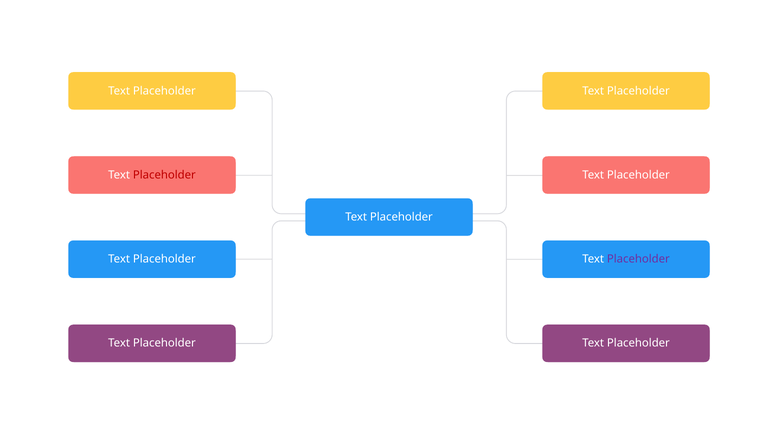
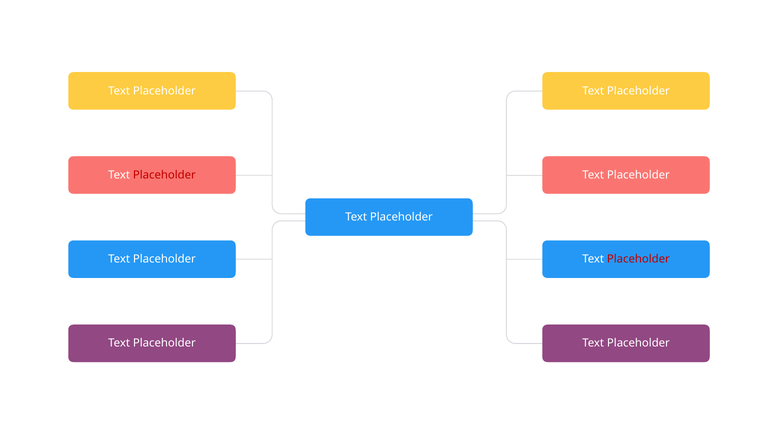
Placeholder at (638, 259) colour: purple -> red
